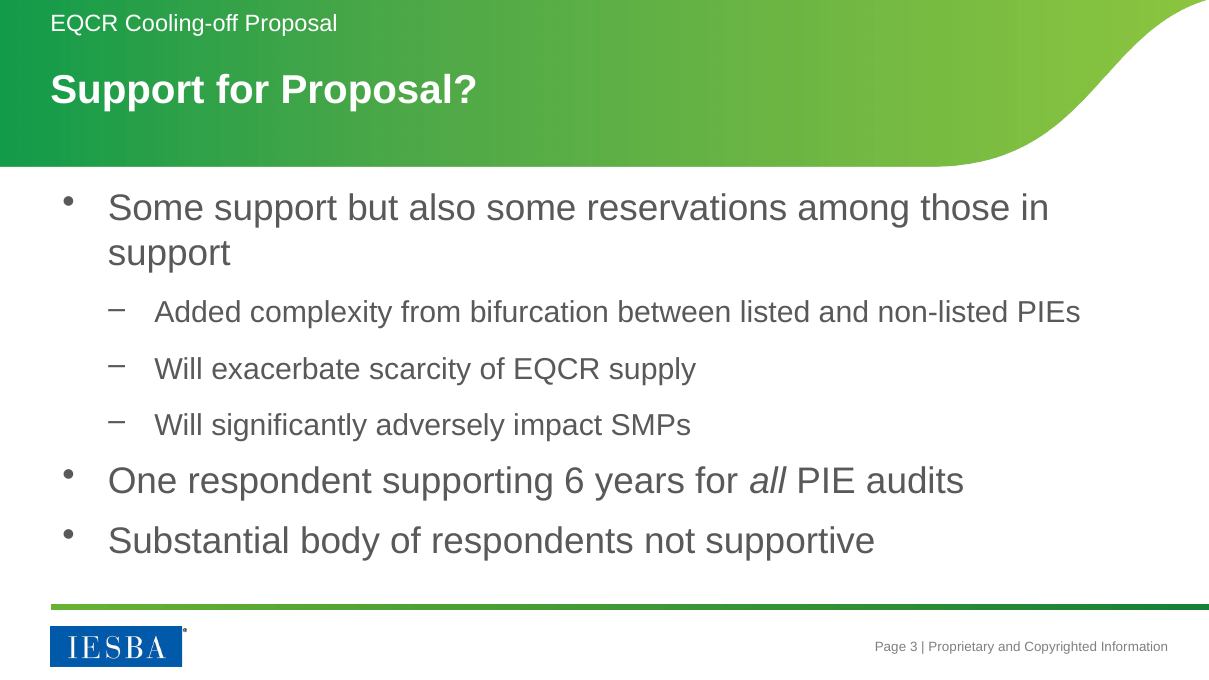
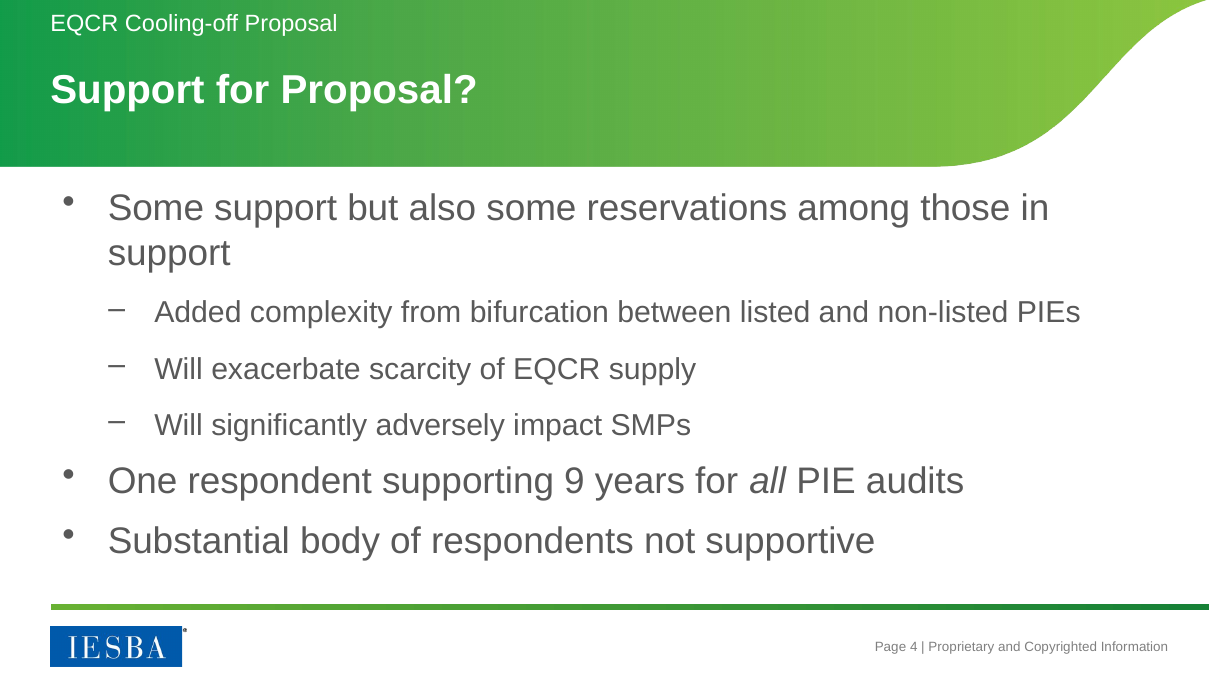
6: 6 -> 9
3: 3 -> 4
